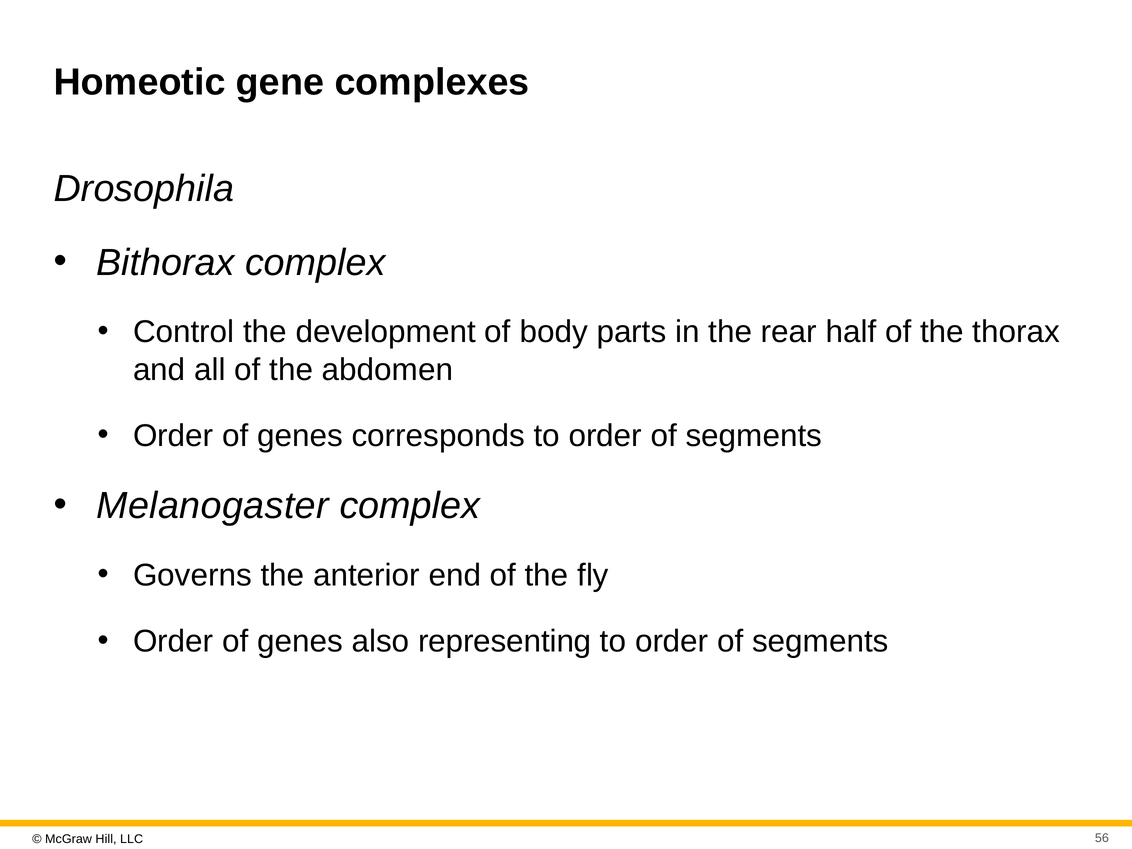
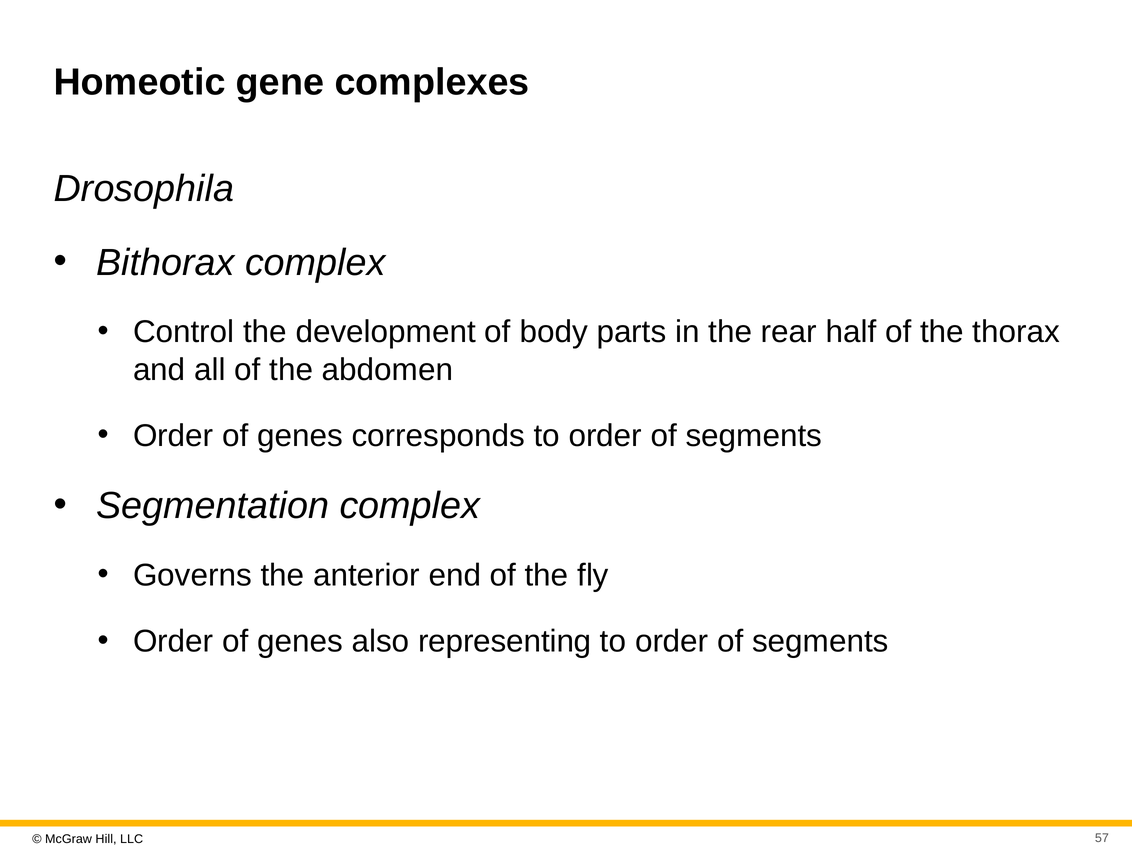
Melanogaster: Melanogaster -> Segmentation
56: 56 -> 57
